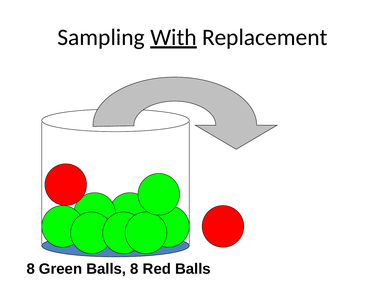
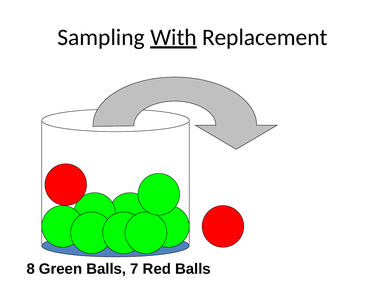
Balls 8: 8 -> 7
